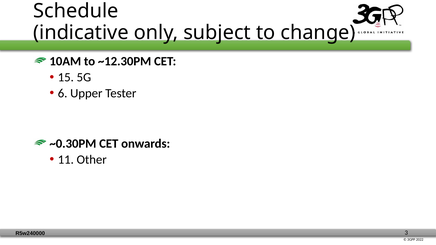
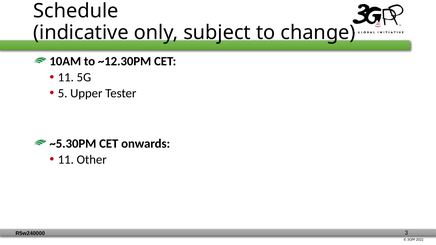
15 at (66, 77): 15 -> 11
6: 6 -> 5
~0.30PM: ~0.30PM -> ~5.30PM
